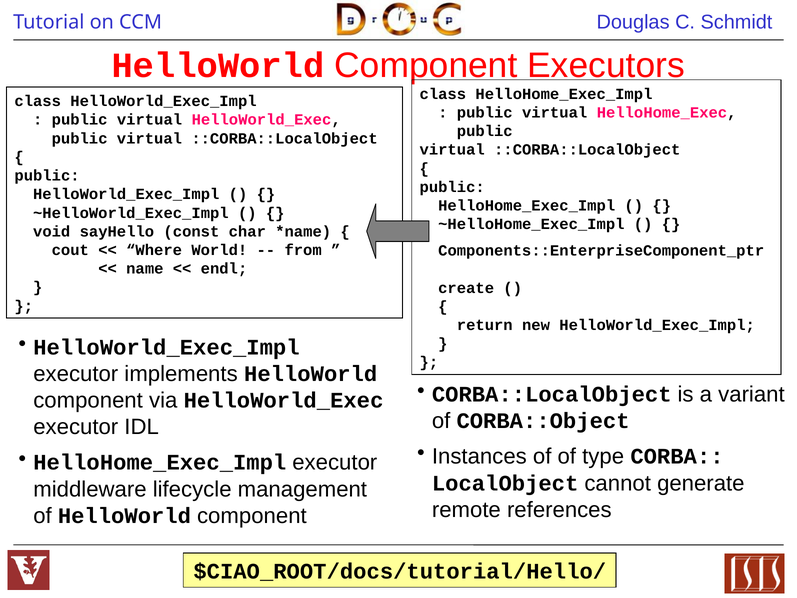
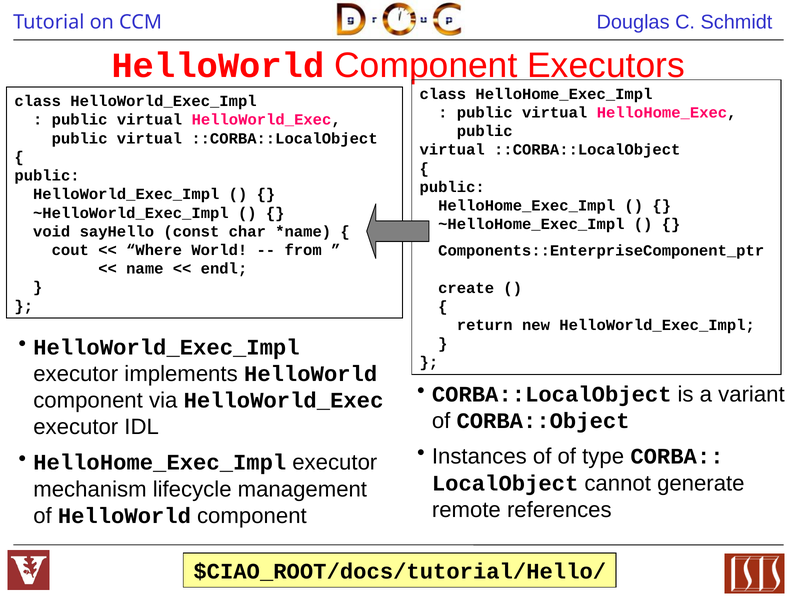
middleware: middleware -> mechanism
